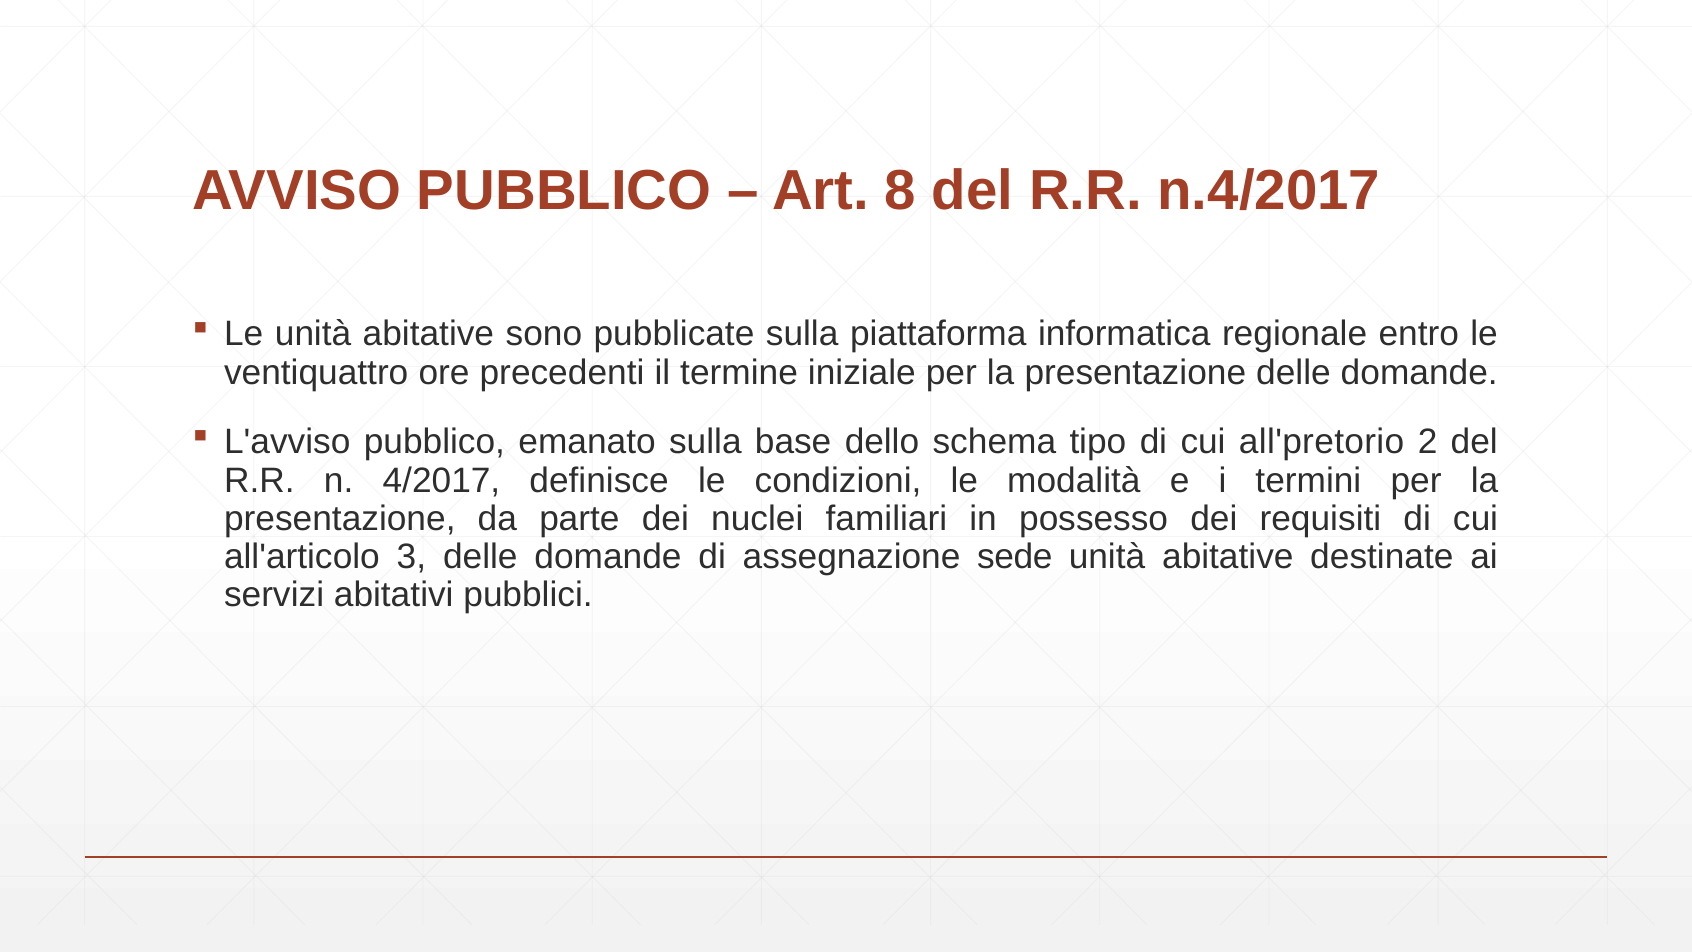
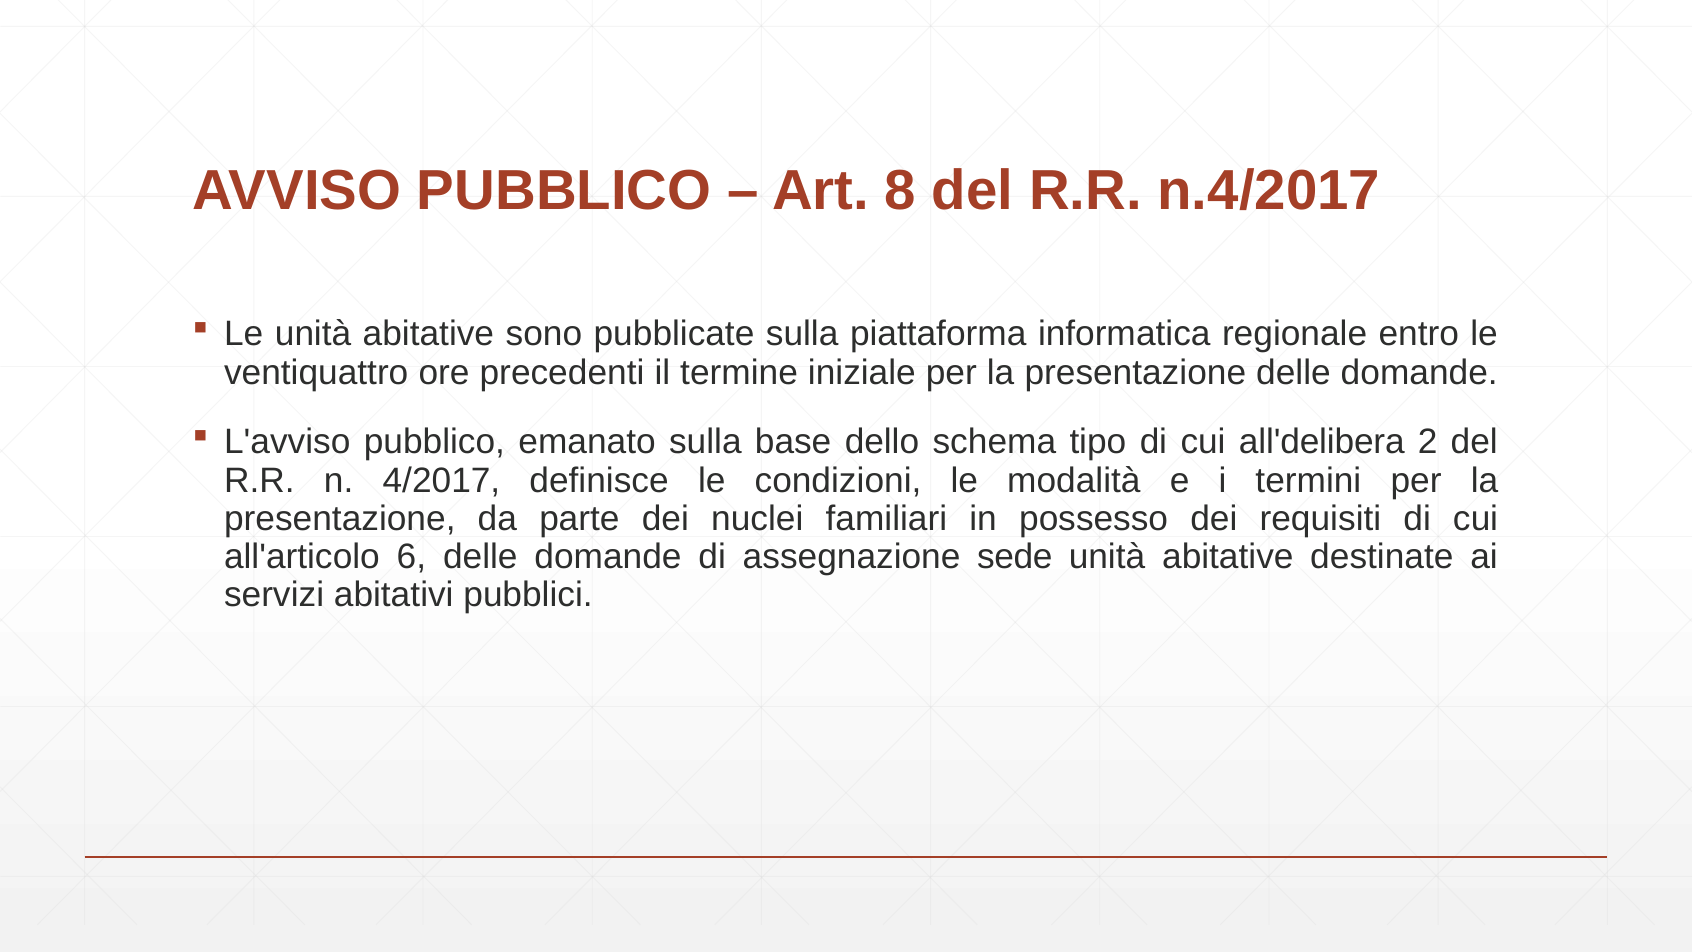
all'pretorio: all'pretorio -> all'delibera
3: 3 -> 6
